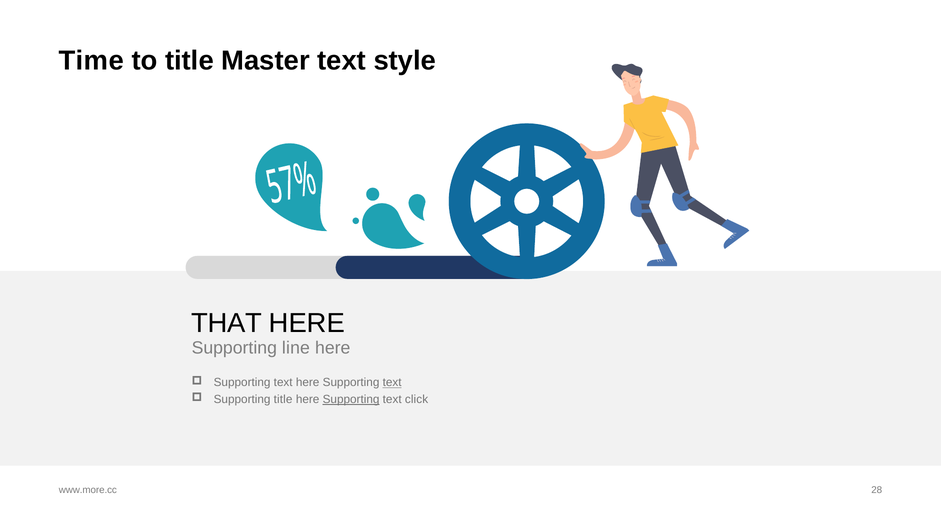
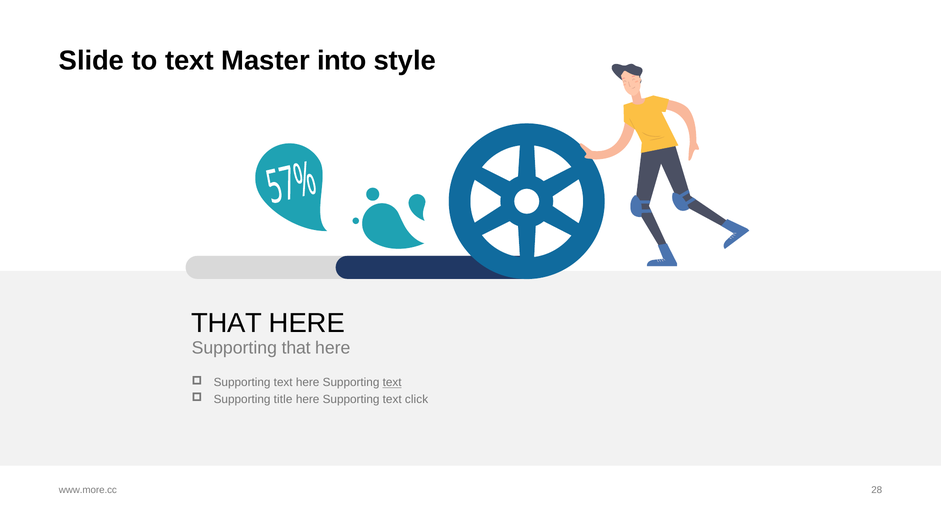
Time: Time -> Slide
to title: title -> text
Master text: text -> into
Supporting line: line -> that
Supporting at (351, 400) underline: present -> none
